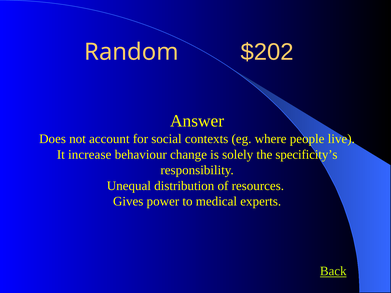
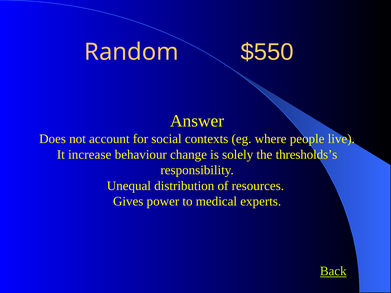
$202: $202 -> $550
specificity’s: specificity’s -> thresholds’s
